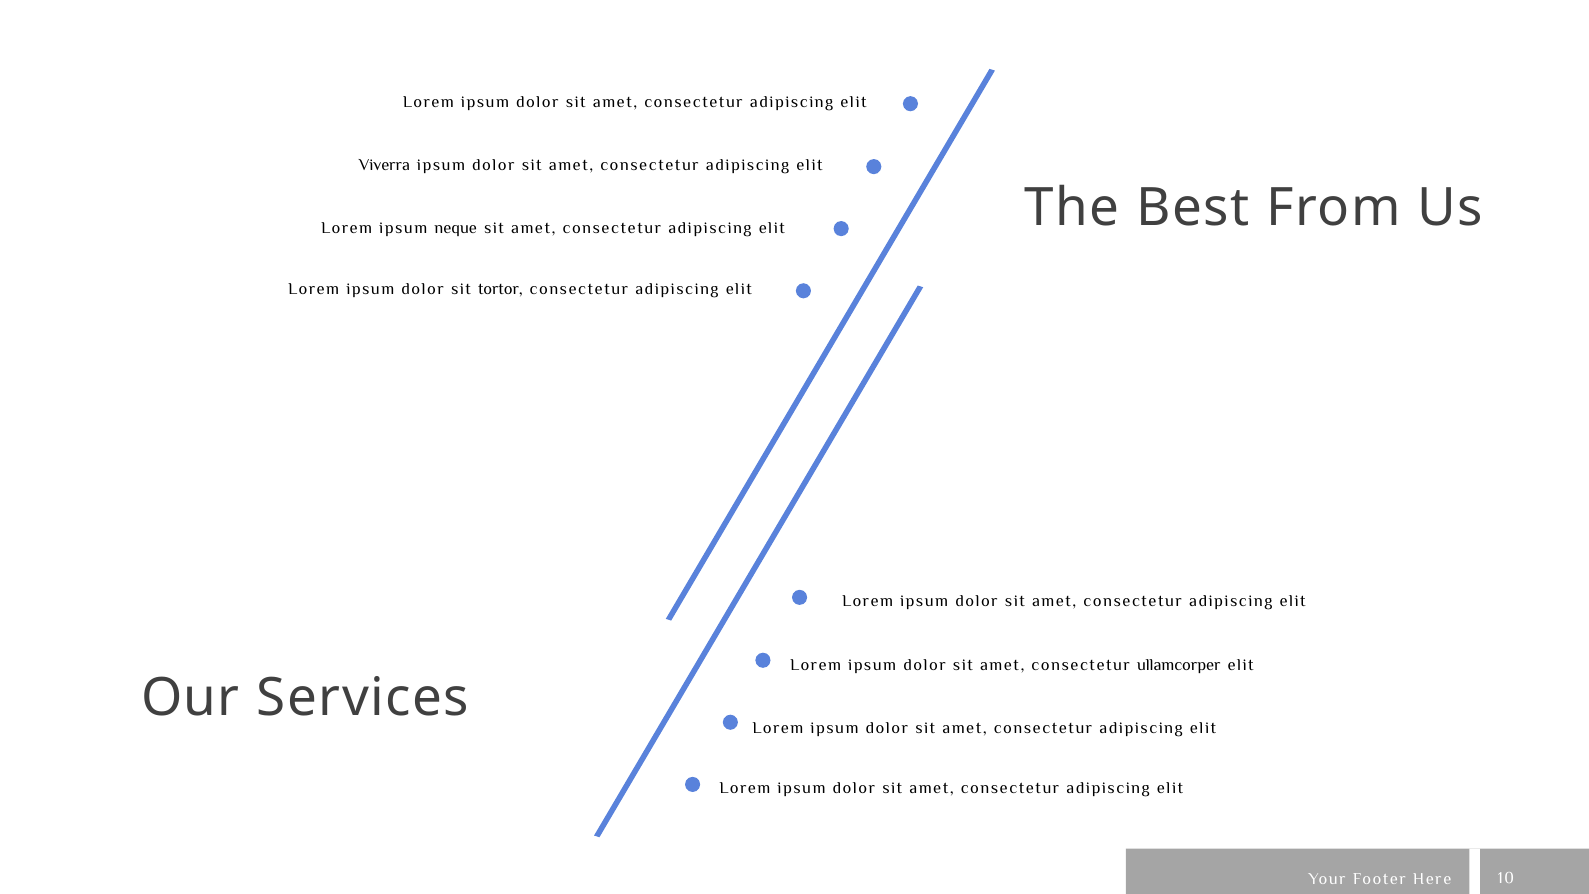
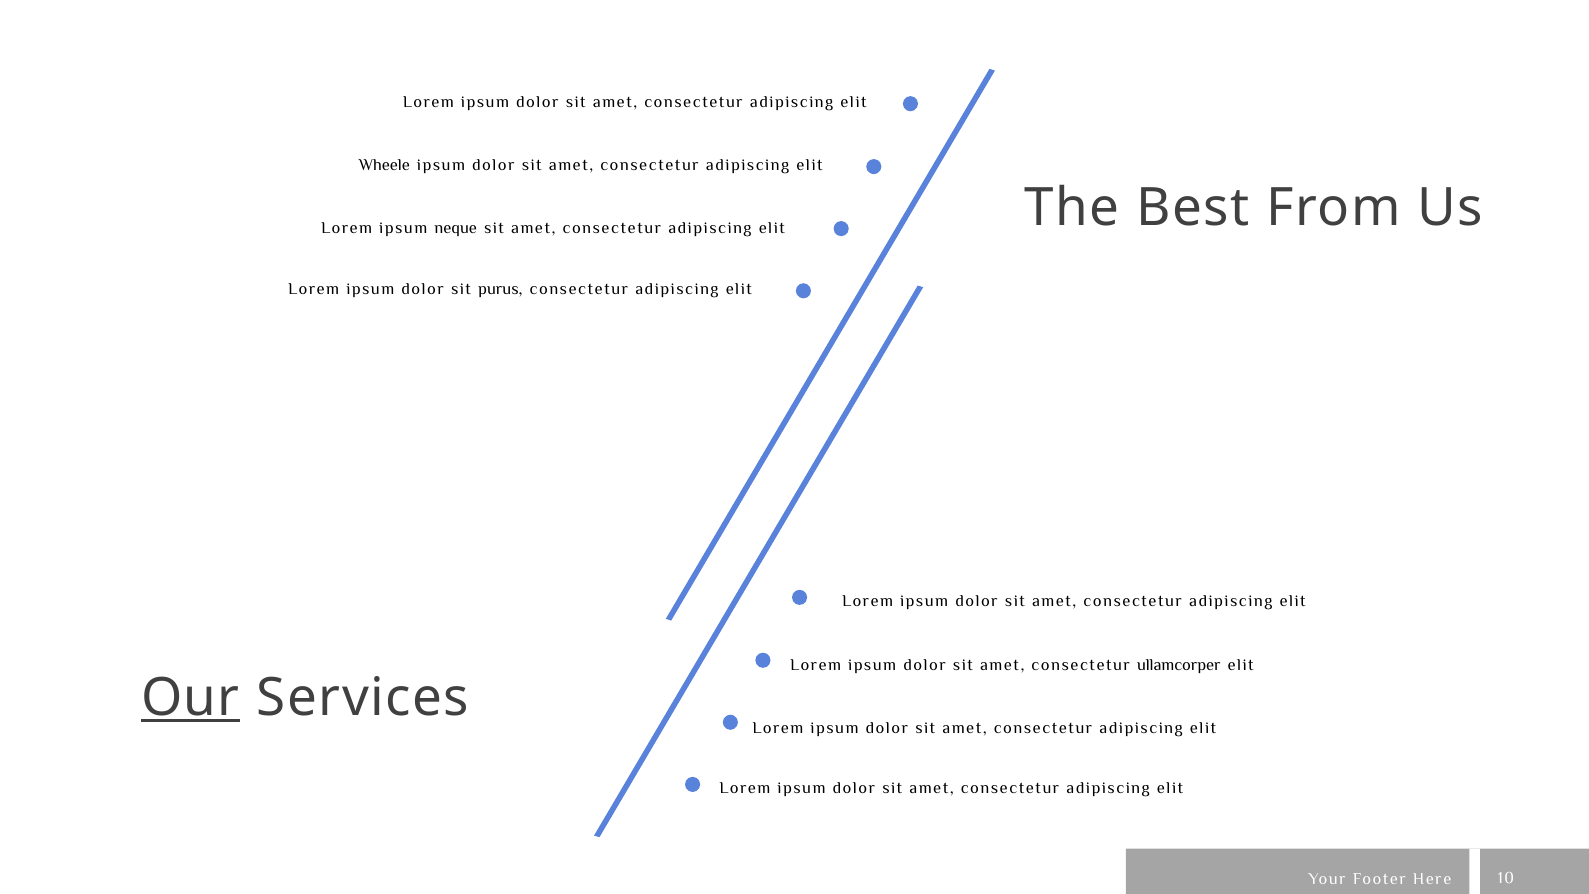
Viverra: Viverra -> Wheele
tortor: tortor -> purus
Our underline: none -> present
